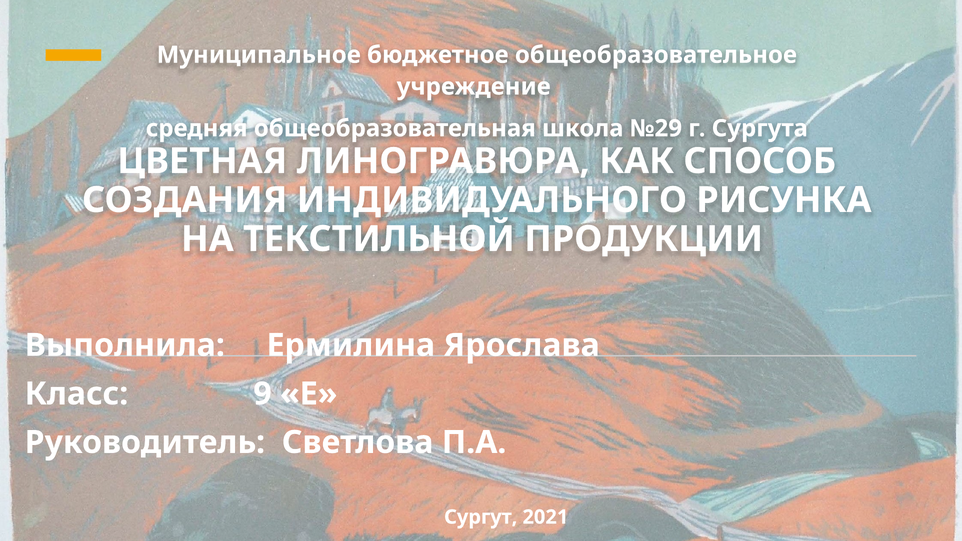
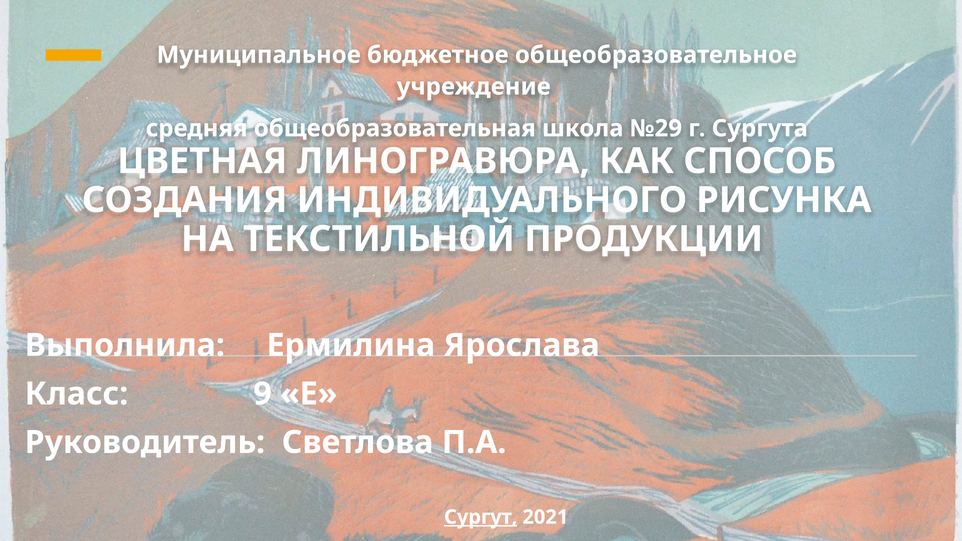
Сургут underline: none -> present
